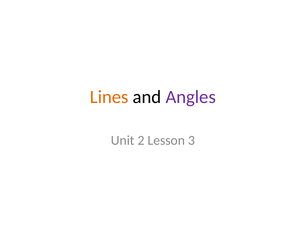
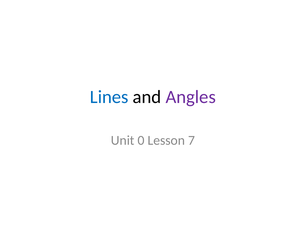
Lines colour: orange -> blue
2: 2 -> 0
3: 3 -> 7
